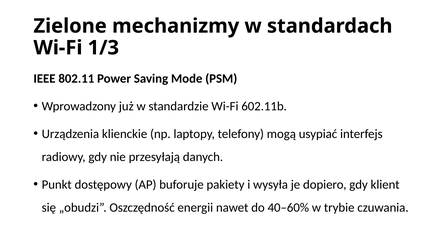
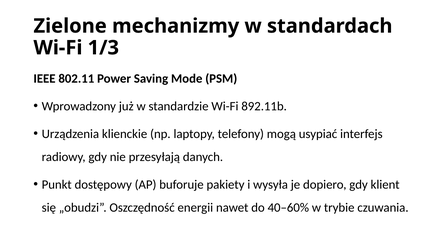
602.11b: 602.11b -> 892.11b
